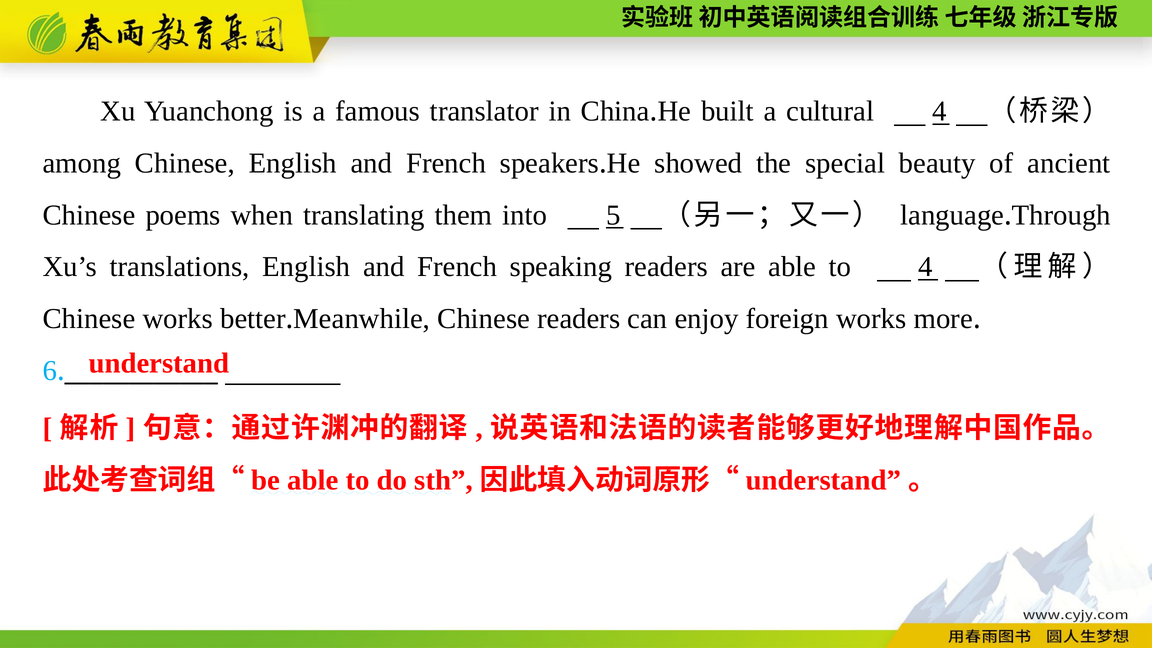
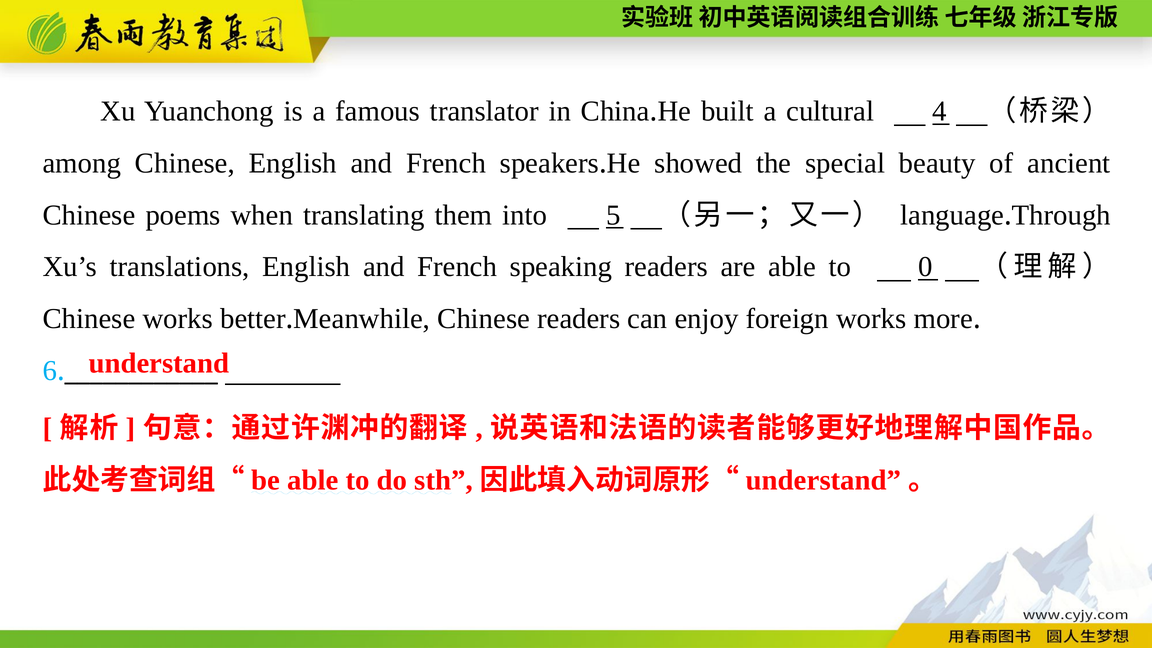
to 4: 4 -> 0
